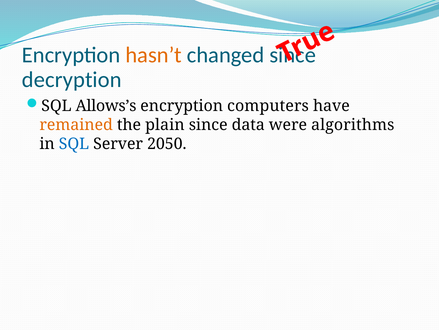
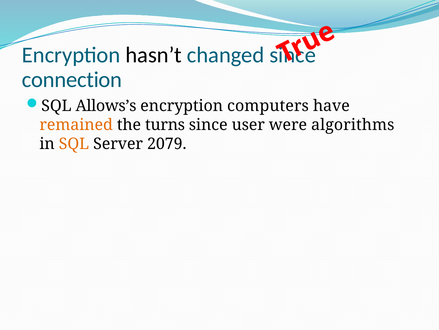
hasn’t colour: orange -> black
decryption: decryption -> connection
plain: plain -> turns
data: data -> user
SQL at (74, 144) colour: blue -> orange
2050: 2050 -> 2079
